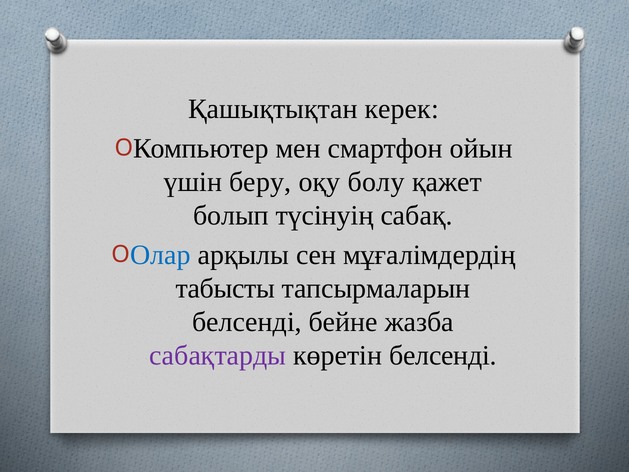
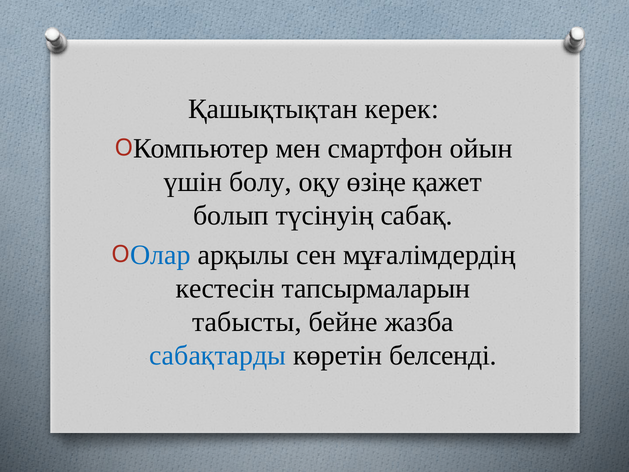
беру: беру -> болу
болу: болу -> өзіңе
табысты: табысты -> кестесін
белсенді at (247, 322): белсенді -> табысты
сабақтарды colour: purple -> blue
